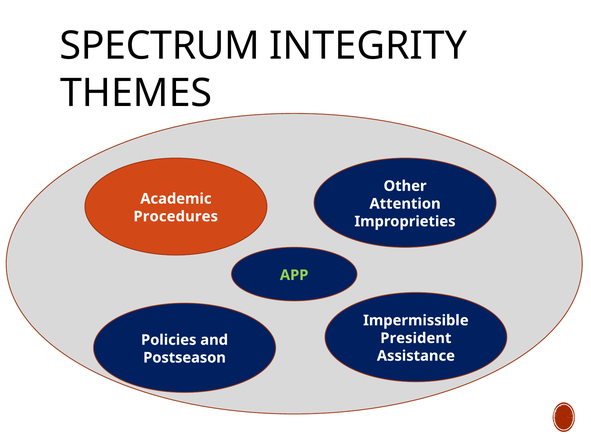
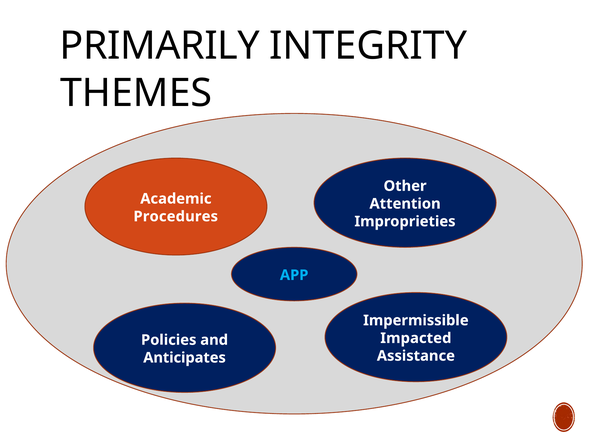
SPECTRUM: SPECTRUM -> PRIMARILY
APP colour: light green -> light blue
President: President -> Impacted
Postseason: Postseason -> Anticipates
